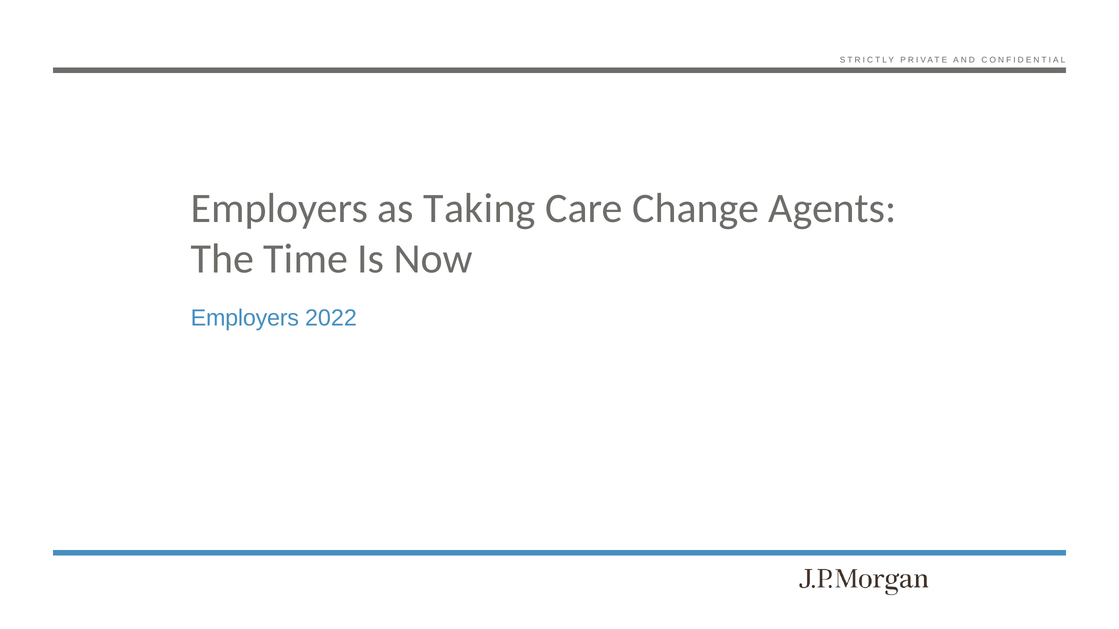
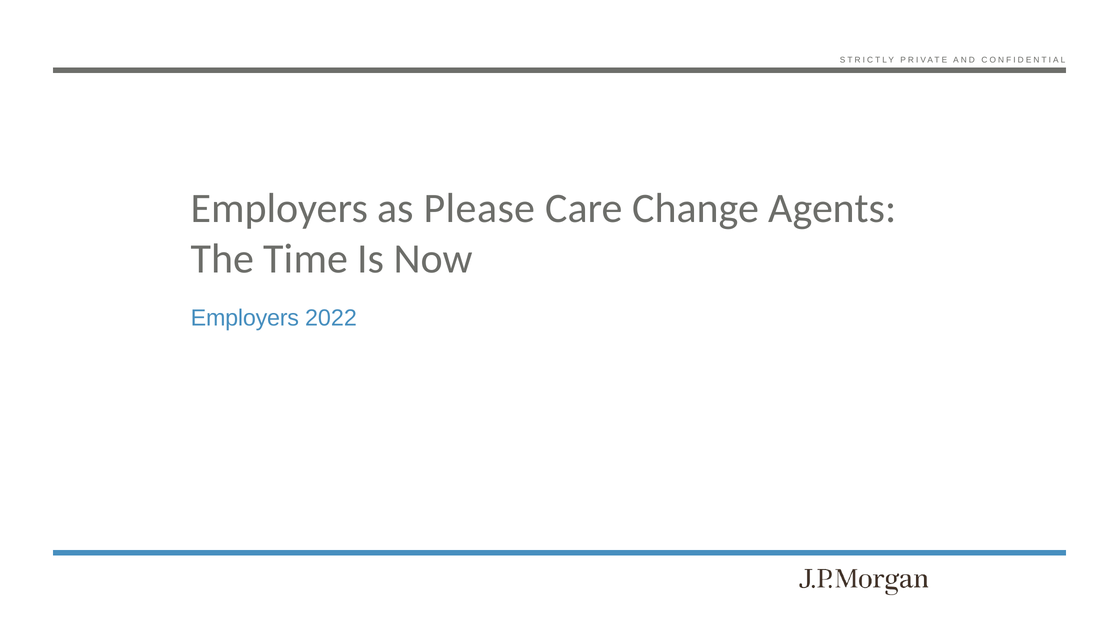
Taking: Taking -> Please
